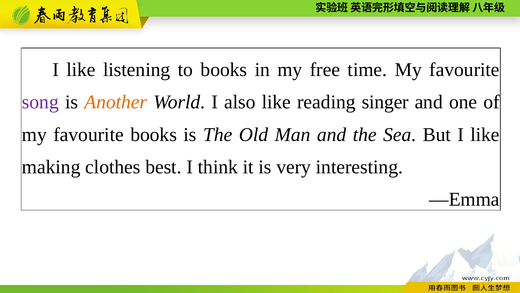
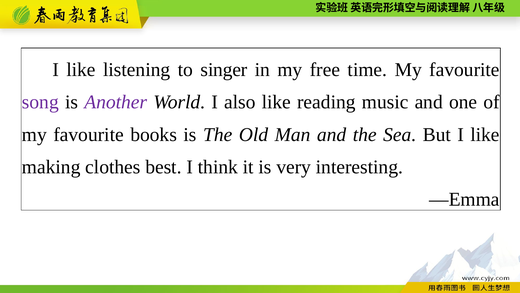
to books: books -> singer
Another colour: orange -> purple
singer: singer -> music
